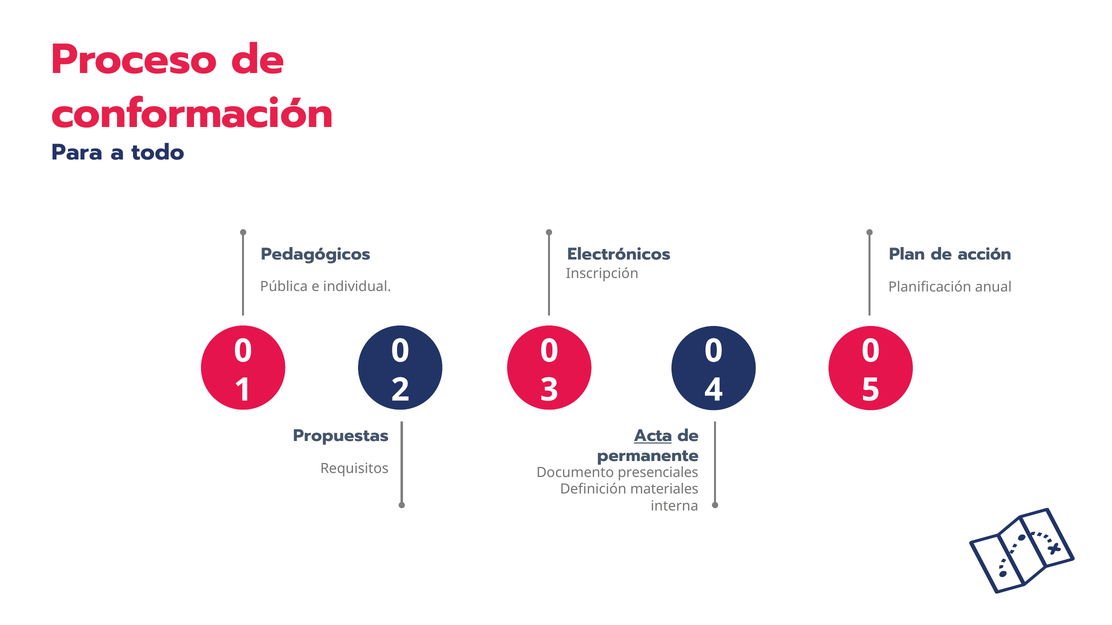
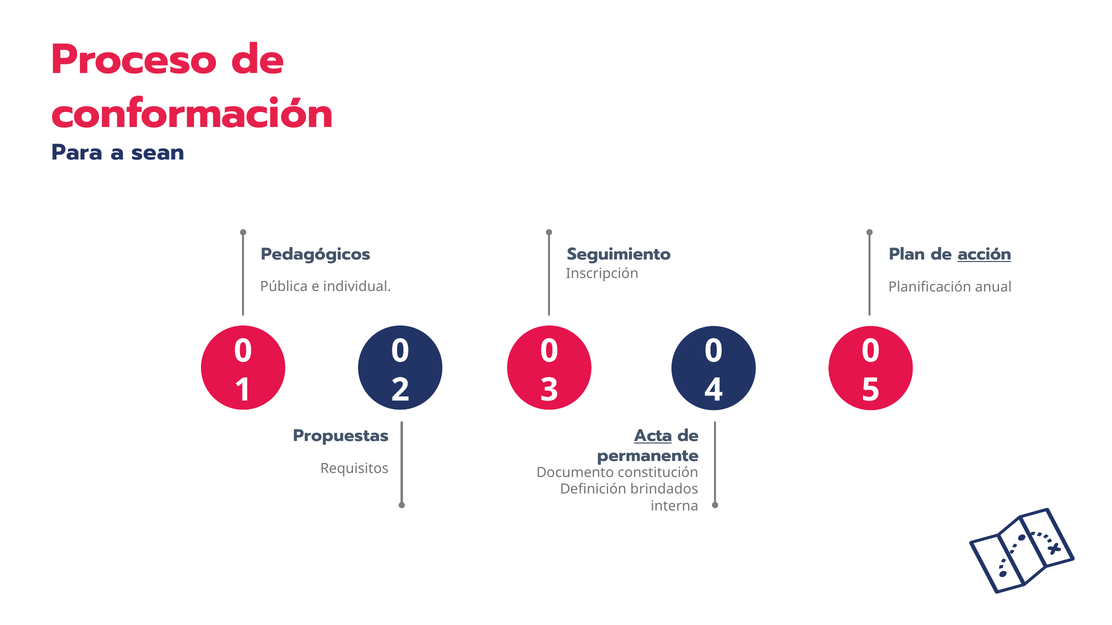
todo: todo -> sean
Electrónicos: Electrónicos -> Seguimiento
acción underline: none -> present
presenciales: presenciales -> constitución
materiales: materiales -> brindados
